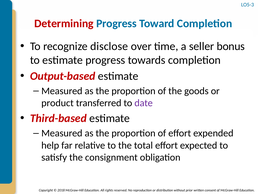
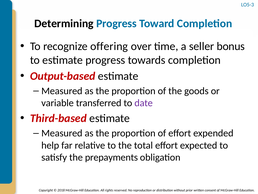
Determining colour: red -> black
disclose: disclose -> offering
product: product -> variable
consignment: consignment -> prepayments
